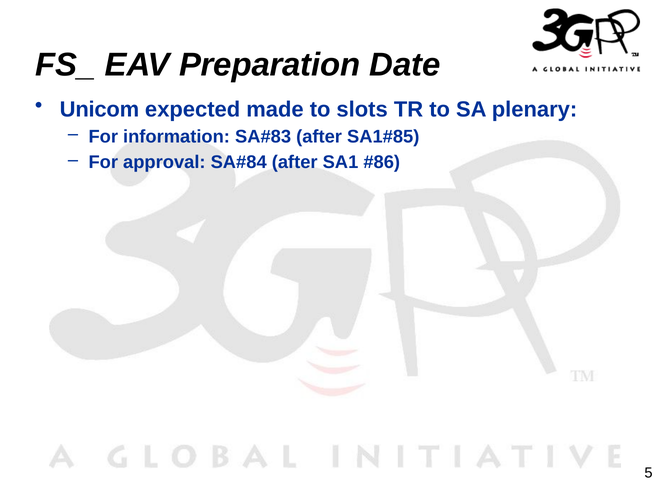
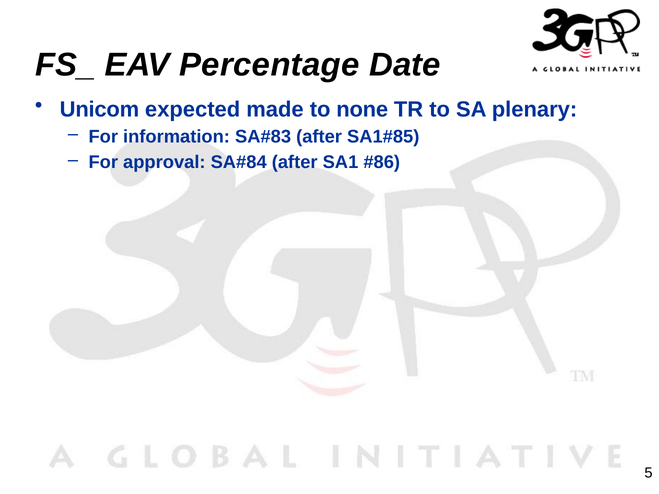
Preparation: Preparation -> Percentage
slots: slots -> none
